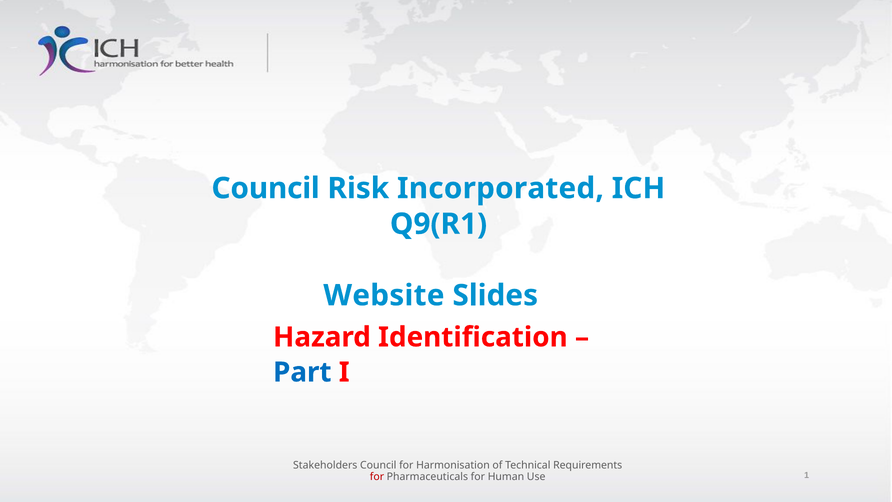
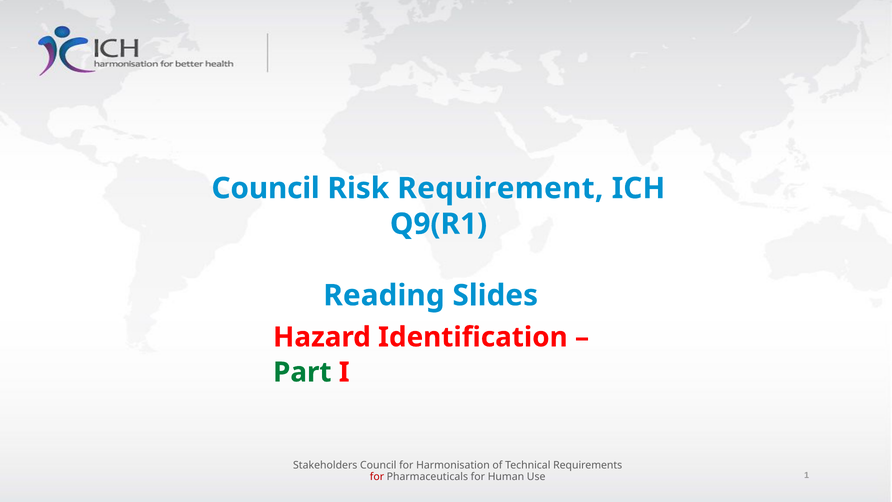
Incorporated: Incorporated -> Requirement
Website: Website -> Reading
Part colour: blue -> green
